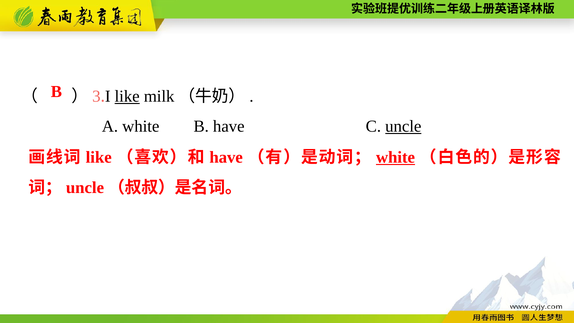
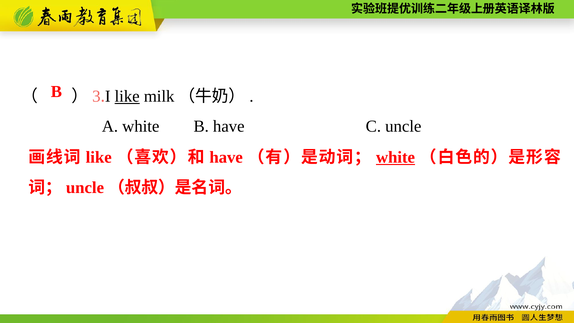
uncle at (403, 126) underline: present -> none
